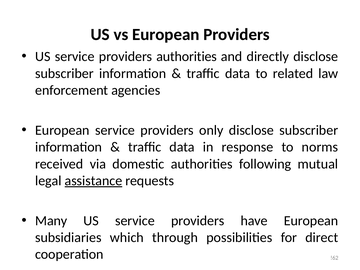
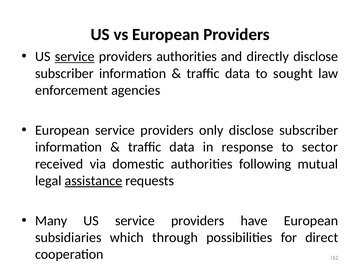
service at (75, 57) underline: none -> present
related: related -> sought
norms: norms -> sector
